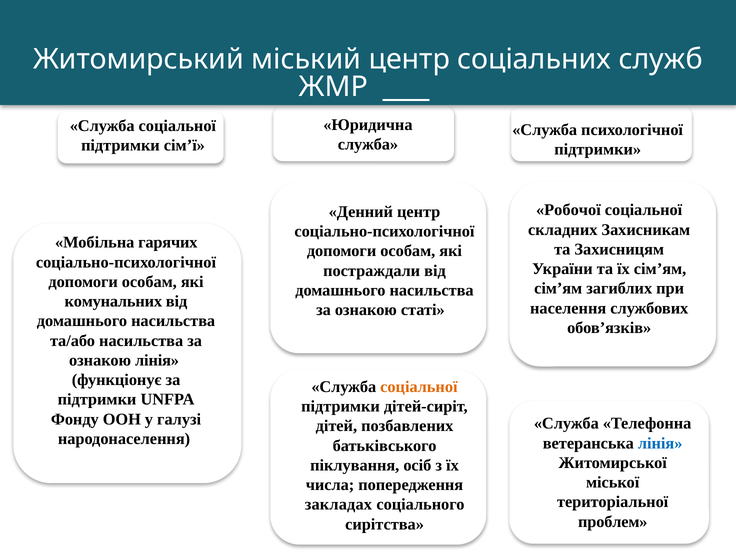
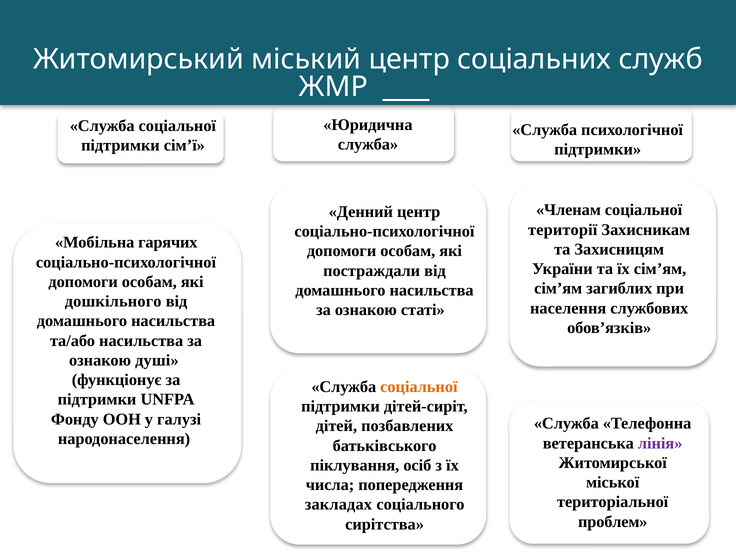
Робочої: Робочої -> Членам
складних: складних -> території
комунальних: комунальних -> дошкільного
лінія at (157, 360): лінія -> душі
лінія at (660, 443) colour: blue -> purple
